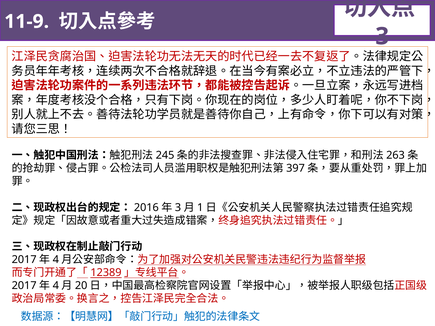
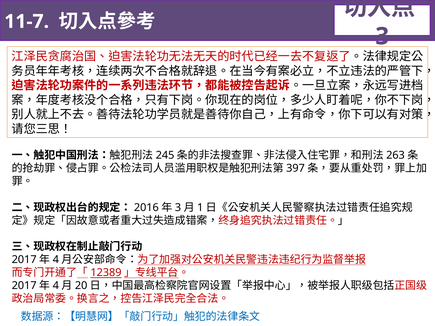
11-9: 11-9 -> 11-7
